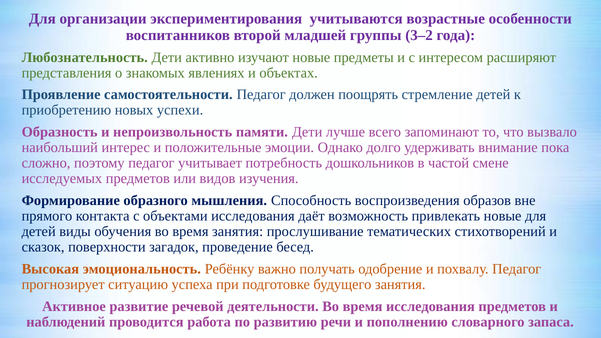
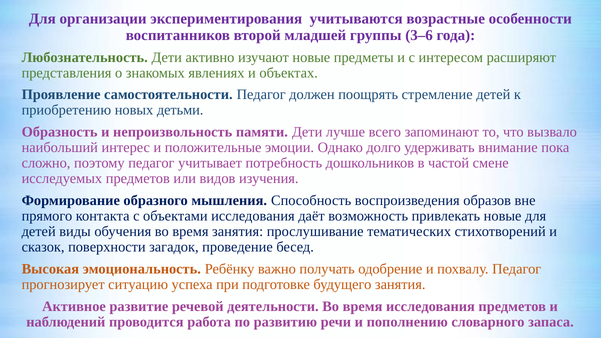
3–2: 3–2 -> 3–6
успехи: успехи -> детьми
